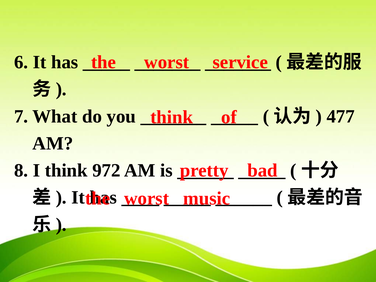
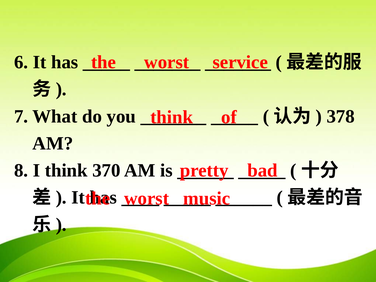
477: 477 -> 378
972: 972 -> 370
